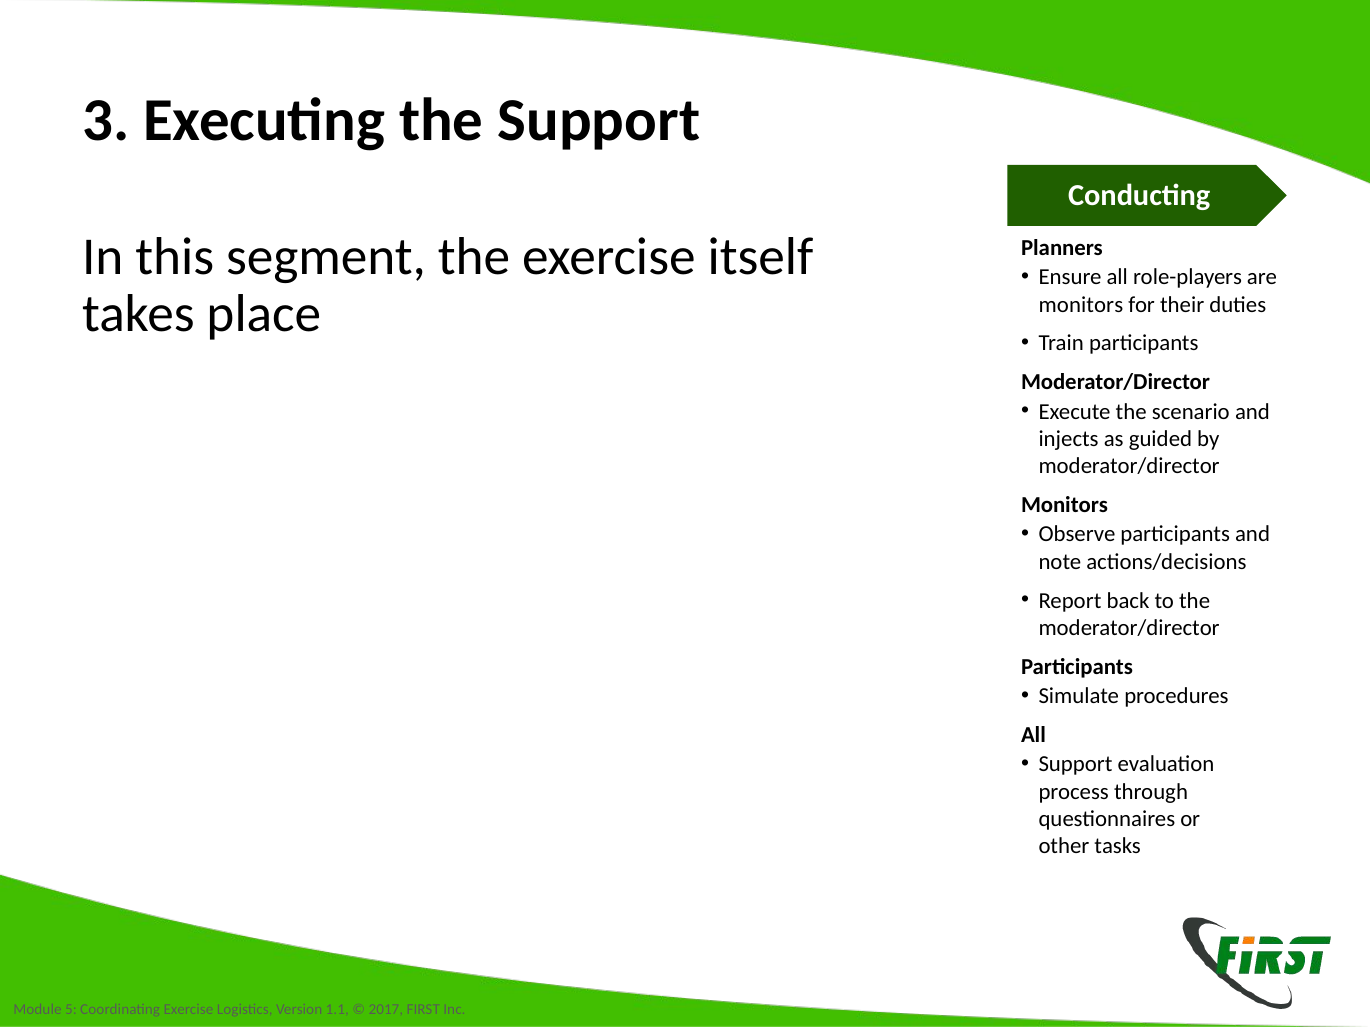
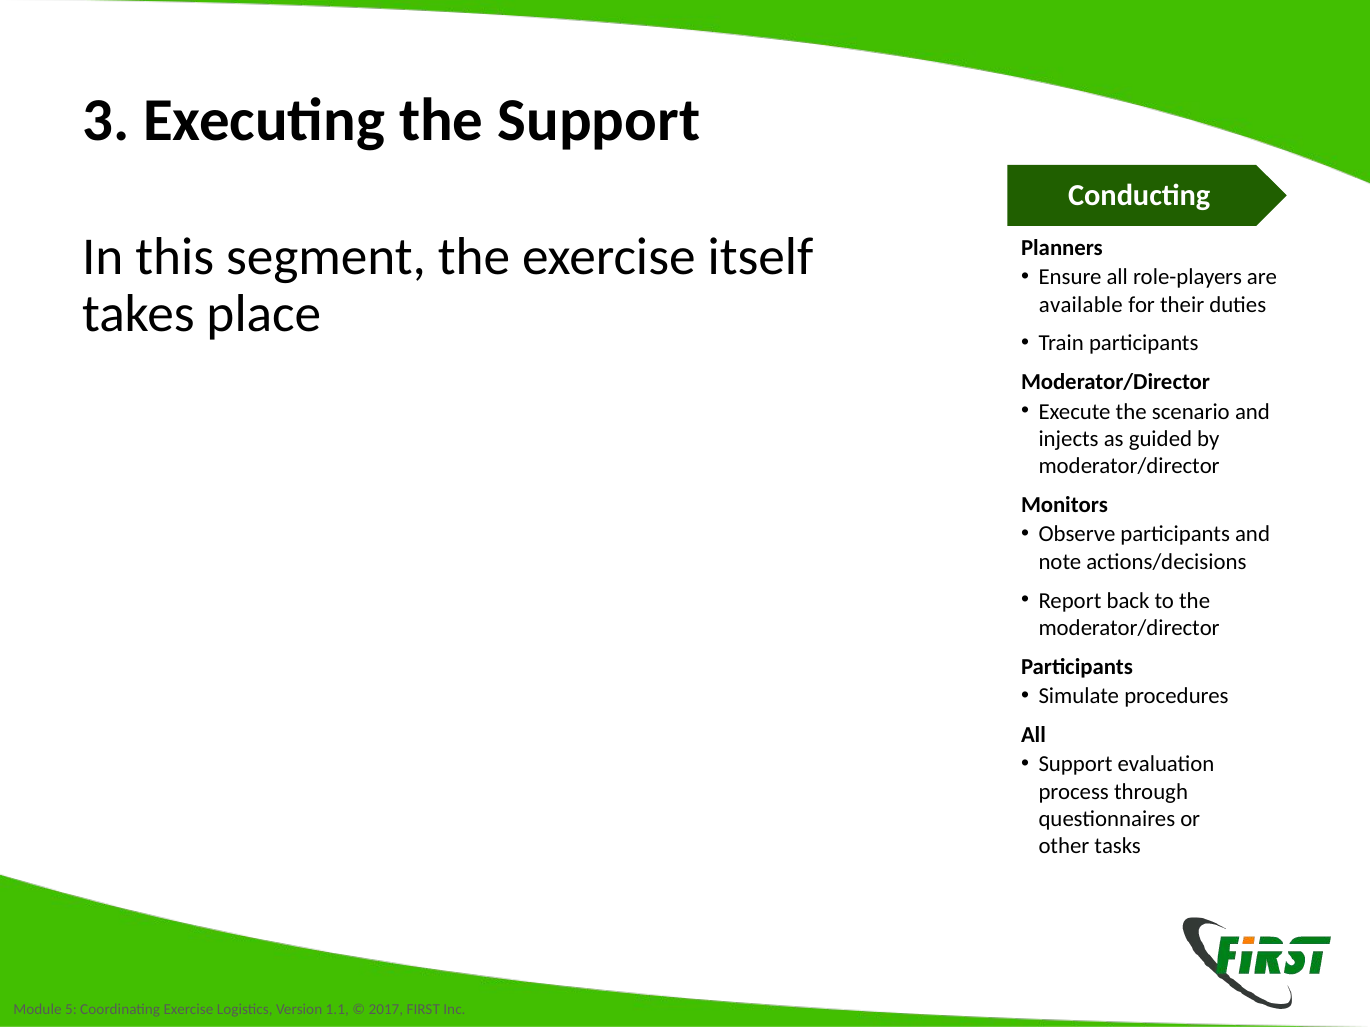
monitors at (1081, 305): monitors -> available
